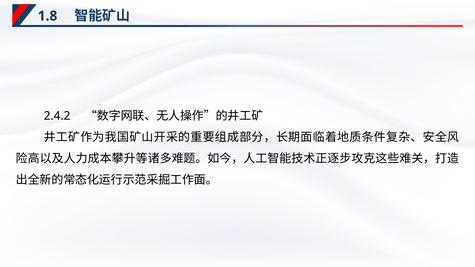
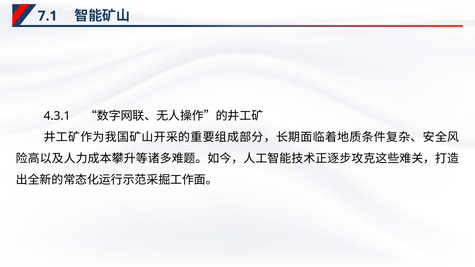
1.8: 1.8 -> 7.1
2.4.2: 2.4.2 -> 4.3.1
